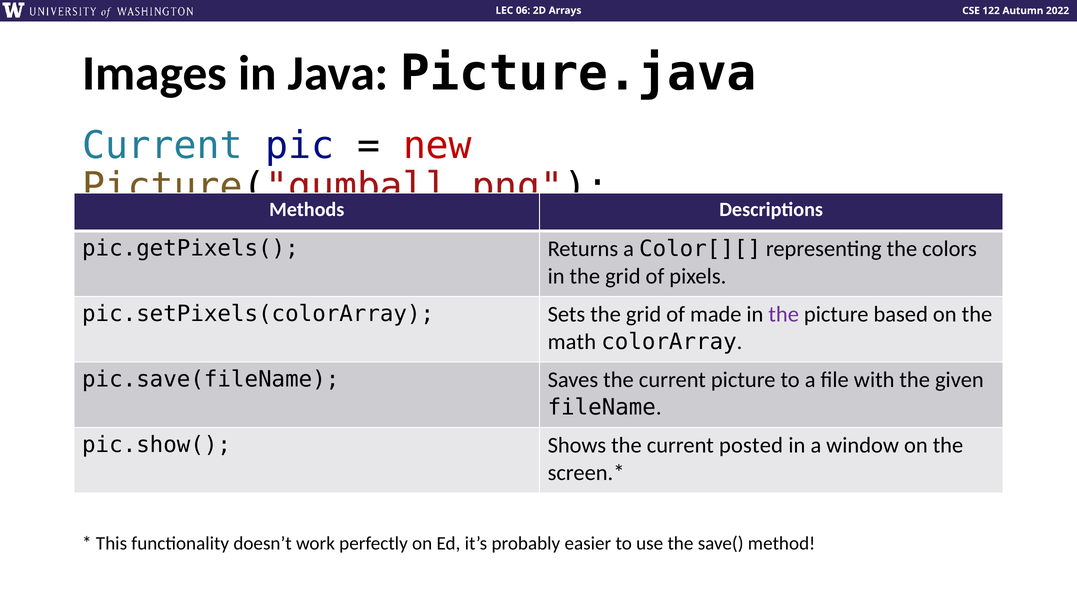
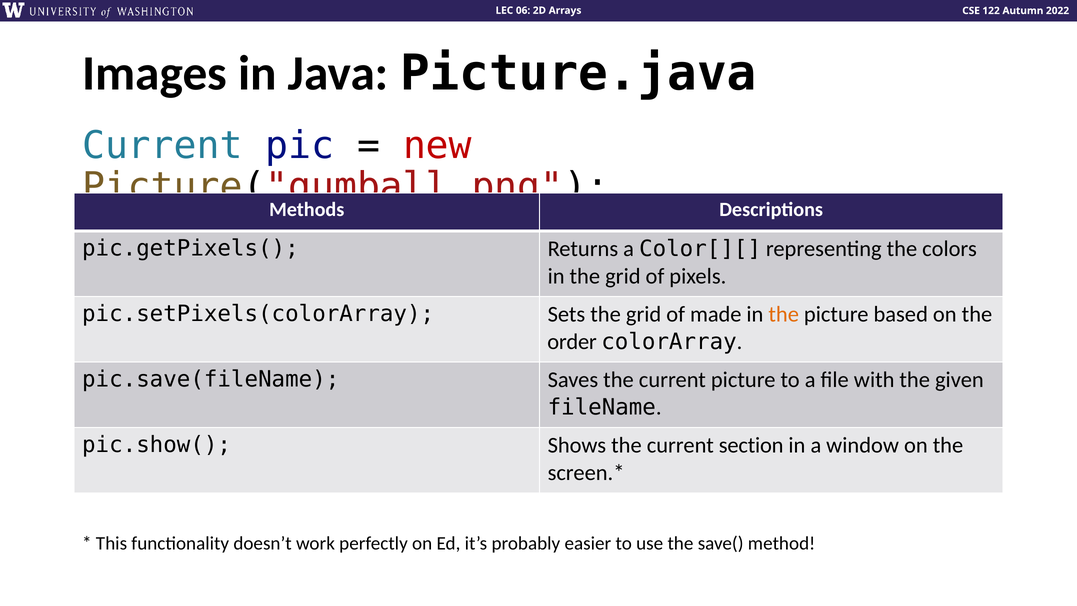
the at (784, 314) colour: purple -> orange
math: math -> order
posted: posted -> section
